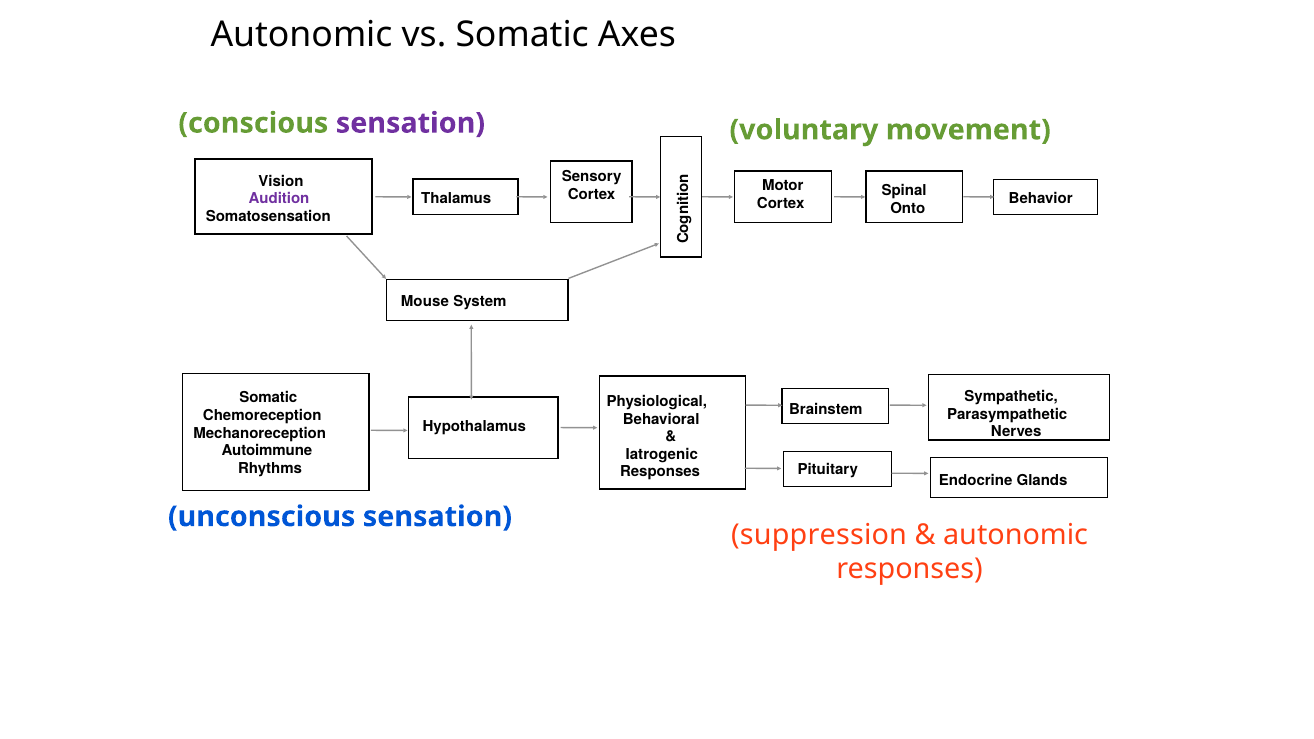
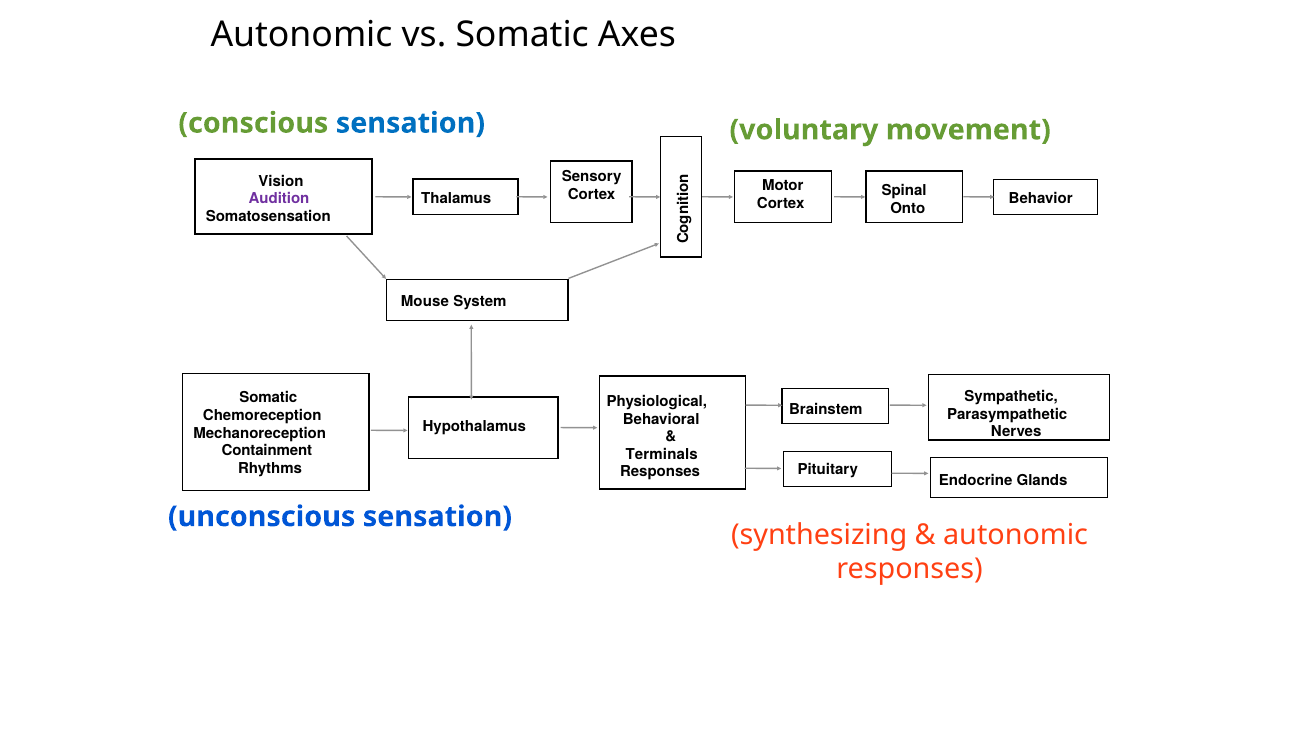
sensation at (410, 123) colour: purple -> blue
Autoimmune: Autoimmune -> Containment
Iatrogenic: Iatrogenic -> Terminals
suppression: suppression -> synthesizing
